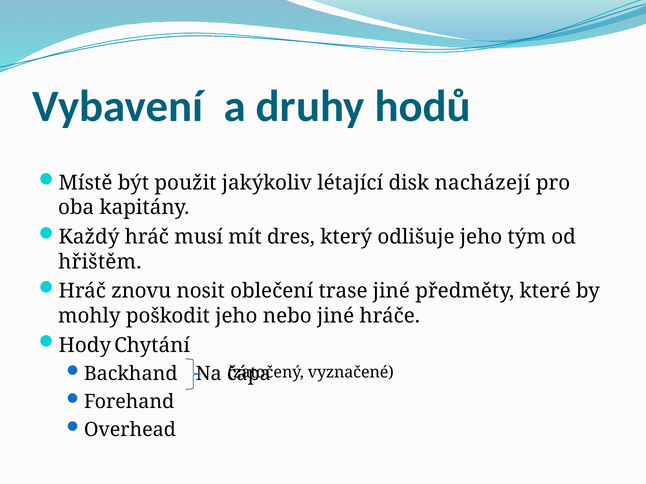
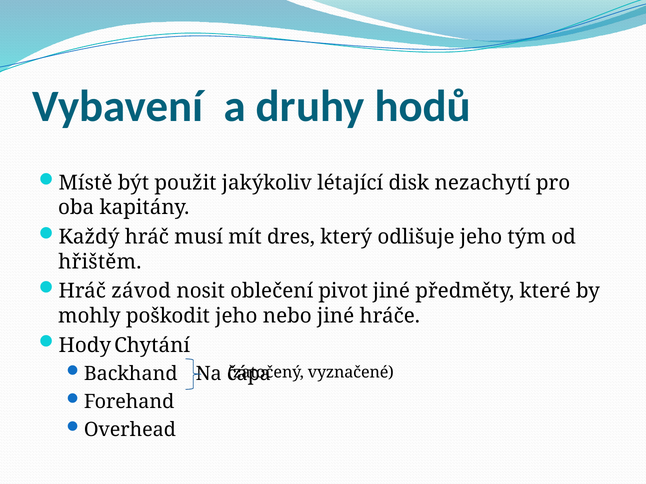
nacházejí: nacházejí -> nezachytí
znovu: znovu -> závod
trase: trase -> pivot
